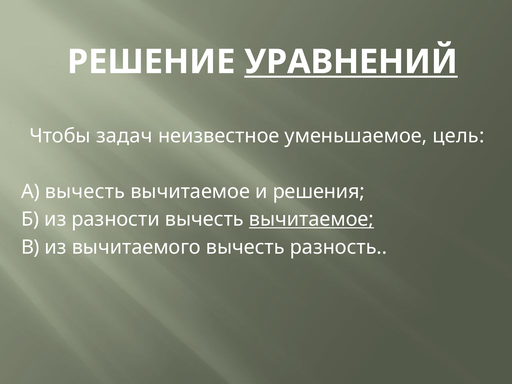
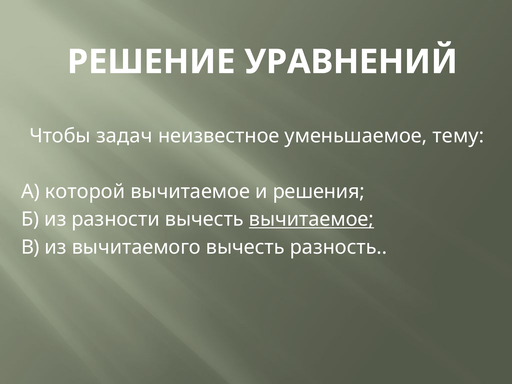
УРАВНЕНИЙ underline: present -> none
цель: цель -> тему
А вычесть: вычесть -> которой
